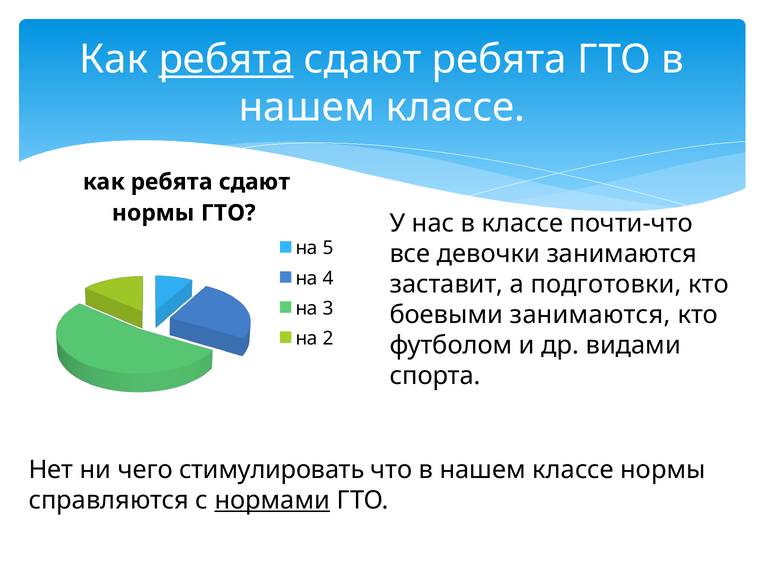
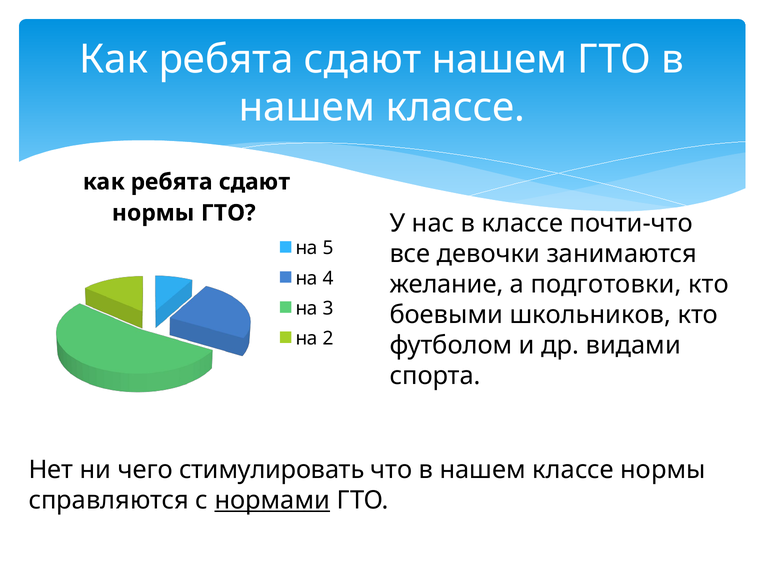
ребята at (226, 59) underline: present -> none
сдают ребята: ребята -> нашем
заставит: заставит -> желание
боевыми занимаются: занимаются -> школьников
